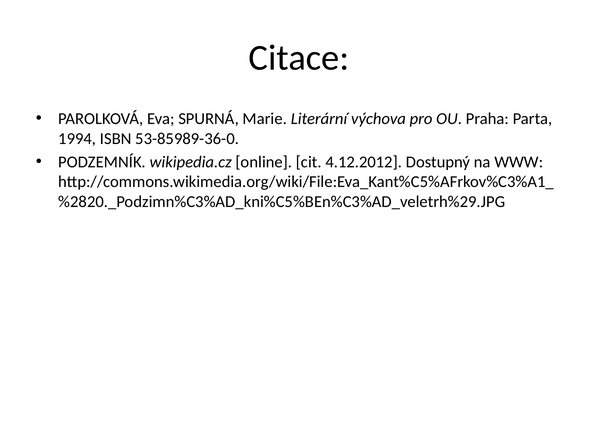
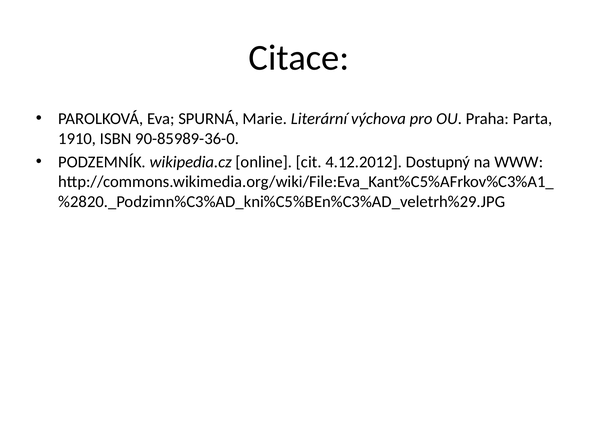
1994: 1994 -> 1910
53-85989-36-0: 53-85989-36-0 -> 90-85989-36-0
